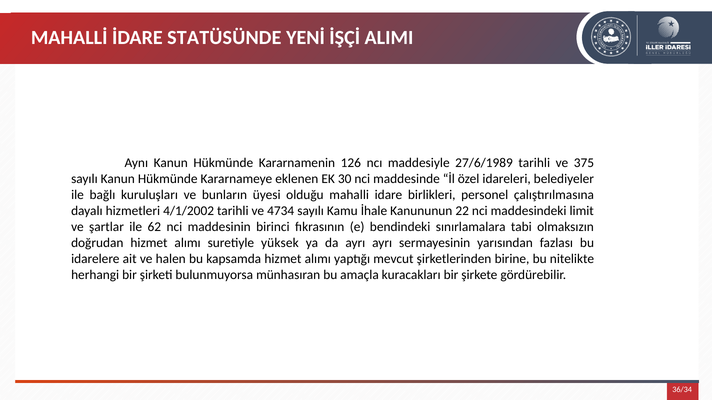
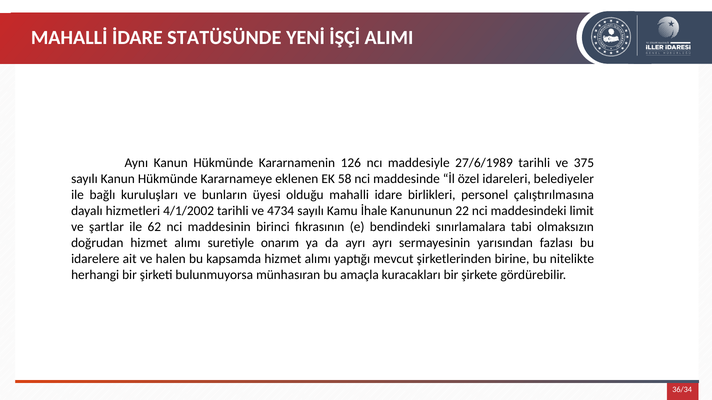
30: 30 -> 58
yüksek: yüksek -> onarım
